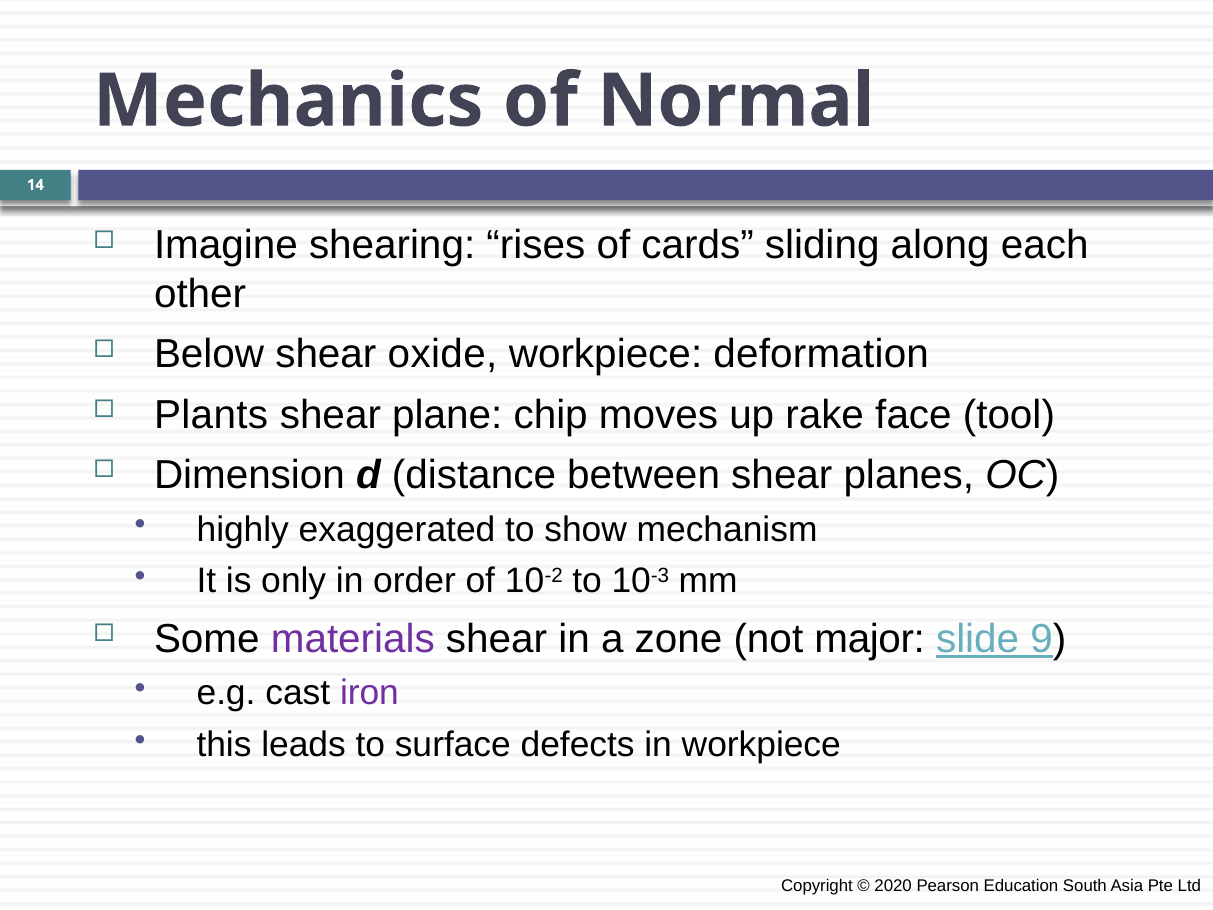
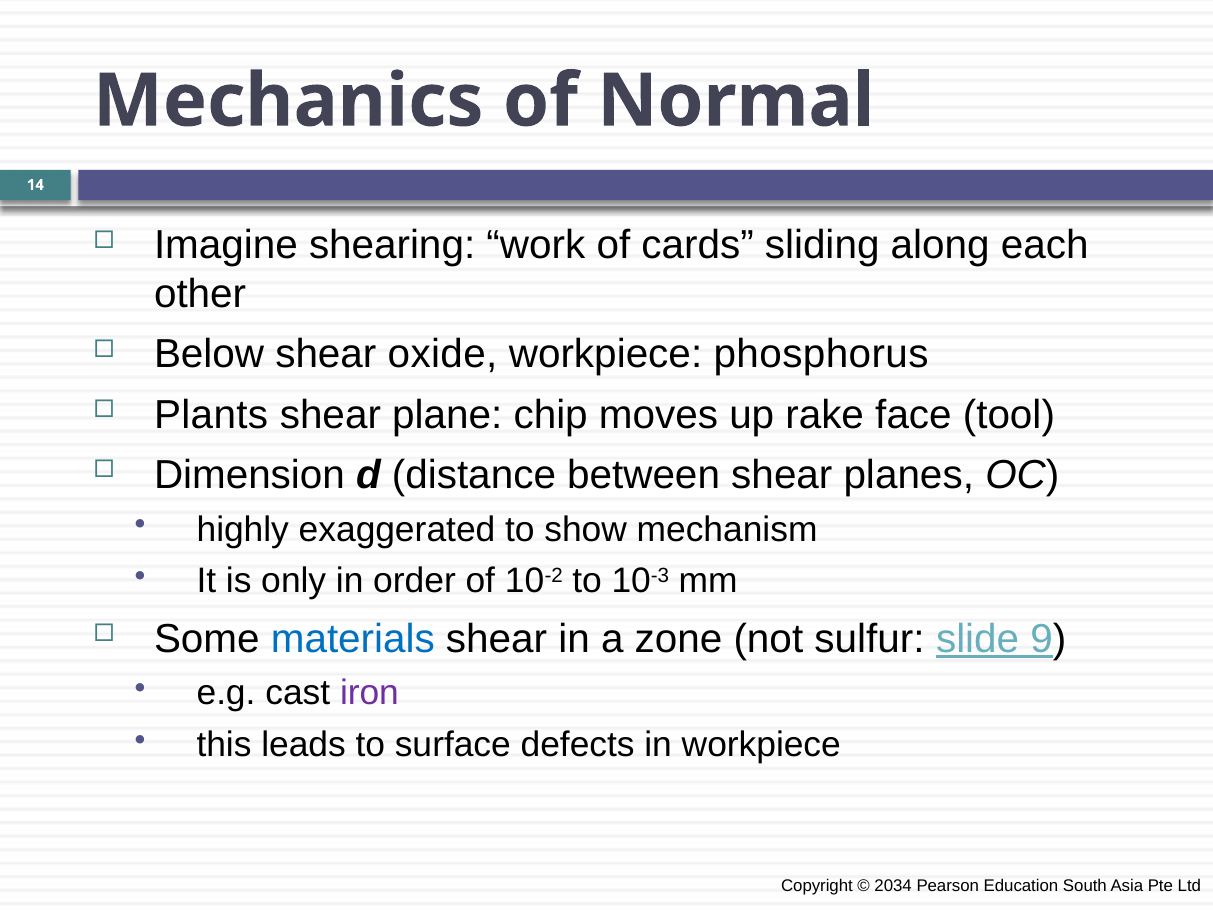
rises: rises -> work
deformation: deformation -> phosphorus
materials colour: purple -> blue
major: major -> sulfur
2020: 2020 -> 2034
